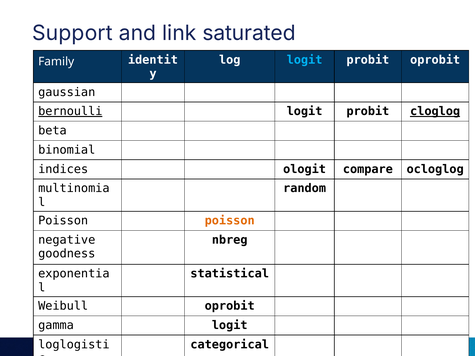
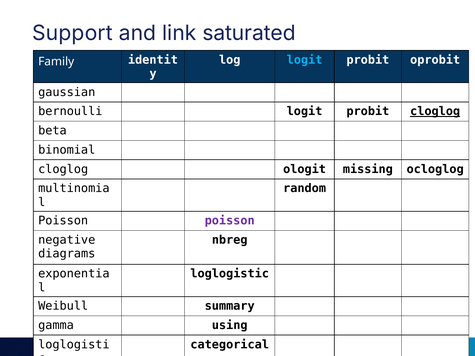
bernoulli underline: present -> none
indices at (63, 169): indices -> cloglog
compare: compare -> missing
poisson at (230, 221) colour: orange -> purple
goodness: goodness -> diagrams
statistical: statistical -> loglogistic
Weibull oprobit: oprobit -> summary
gamma logit: logit -> using
